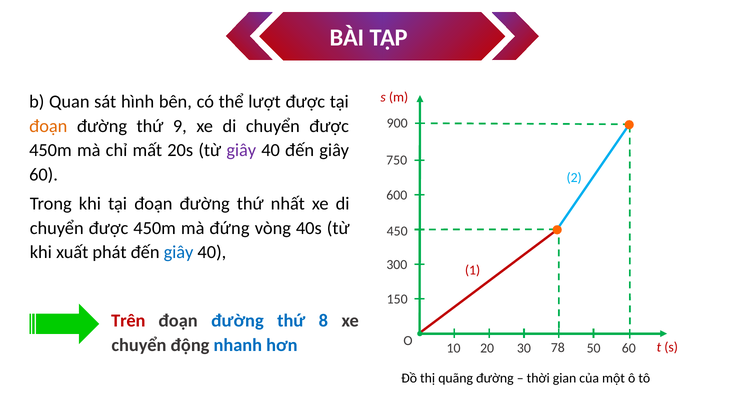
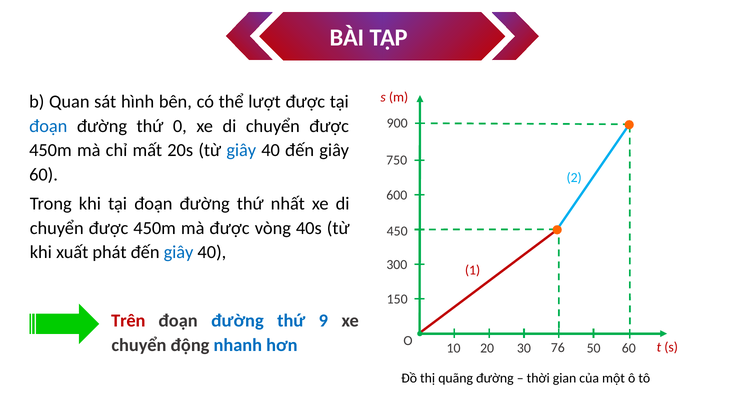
đoạn at (48, 126) colour: orange -> blue
9: 9 -> 0
giây at (241, 151) colour: purple -> blue
mà đứng: đứng -> được
8: 8 -> 9
78: 78 -> 76
